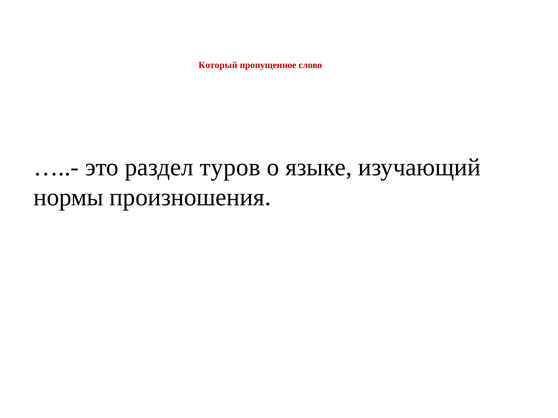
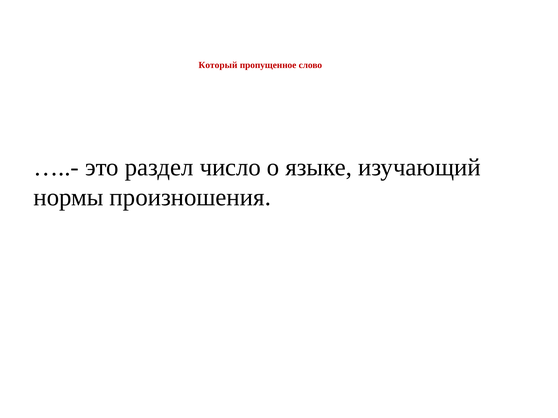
туров: туров -> число
